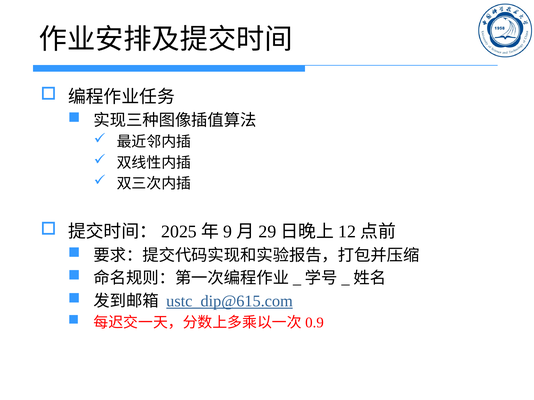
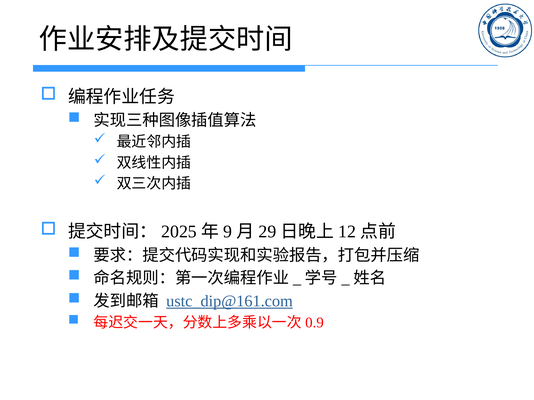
ustc_dip@615.com: ustc_dip@615.com -> ustc_dip@161.com
